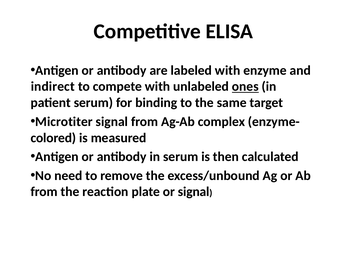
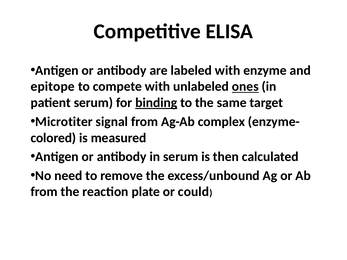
indirect: indirect -> epitope
binding underline: none -> present
or signal: signal -> could
